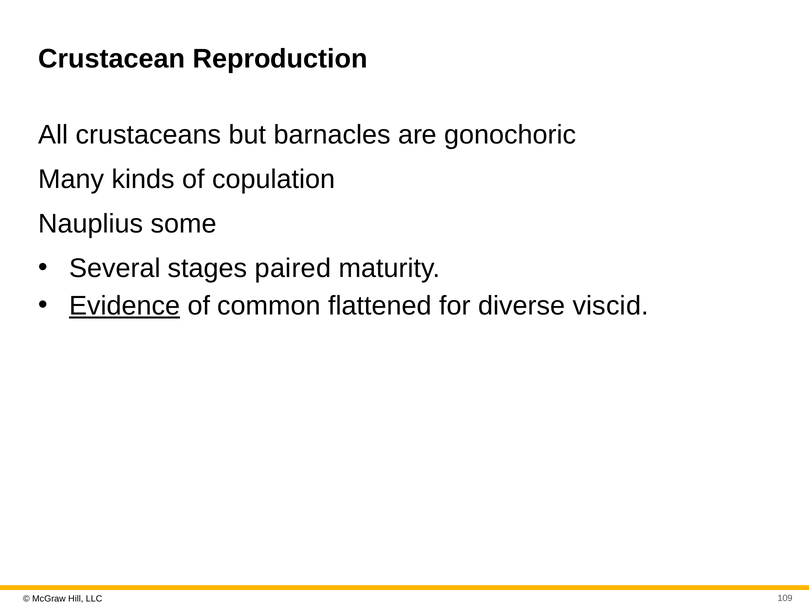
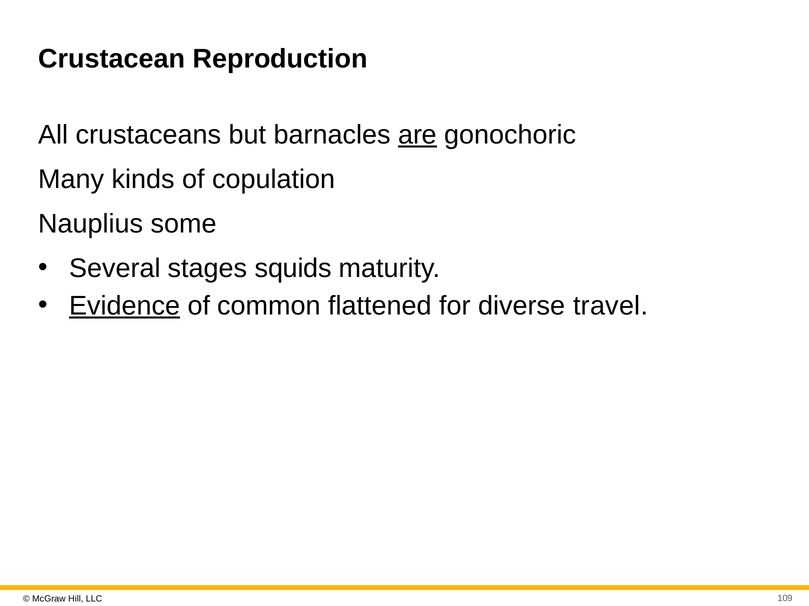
are underline: none -> present
paired: paired -> squids
viscid: viscid -> travel
